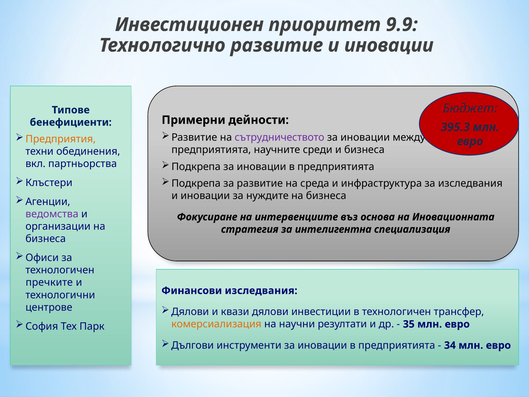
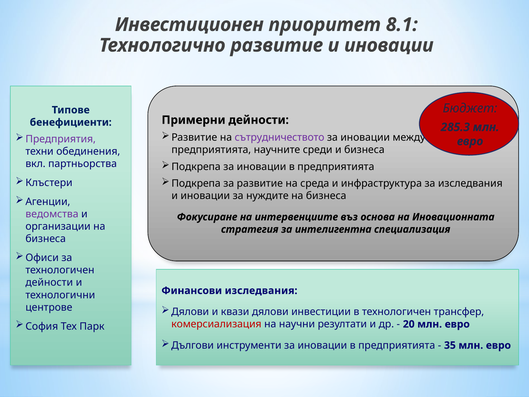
9.9: 9.9 -> 8.1
395.3: 395.3 -> 285.3
Предприятия colour: orange -> purple
пречките at (49, 282): пречките -> дейности
комерсиализация colour: orange -> red
35: 35 -> 20
34: 34 -> 35
